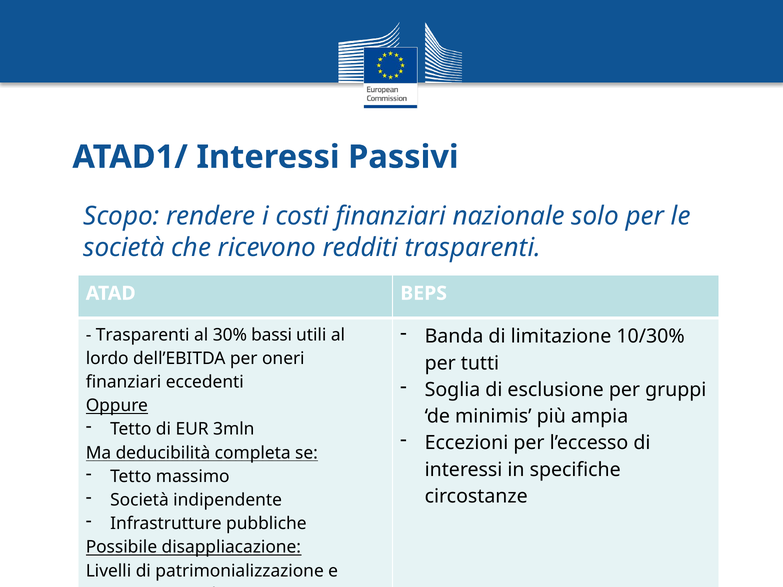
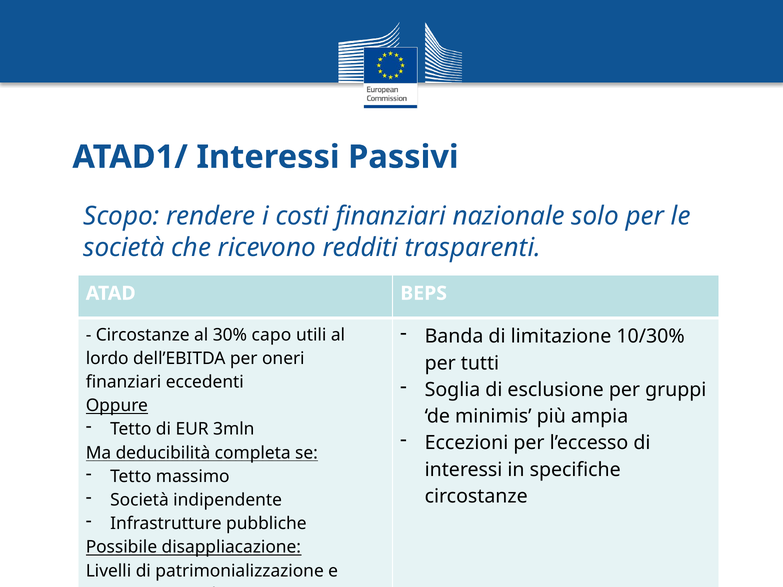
Trasparenti at (143, 335): Trasparenti -> Circostanze
bassi: bassi -> capo
